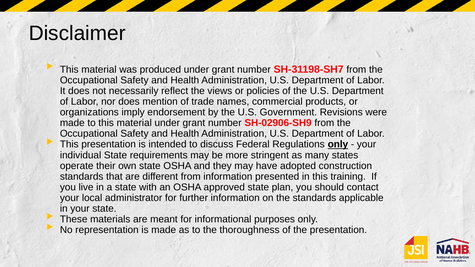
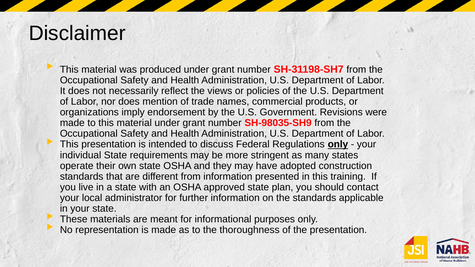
SH-02906-SH9: SH-02906-SH9 -> SH-98035-SH9
